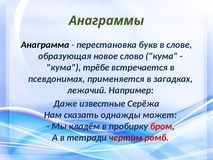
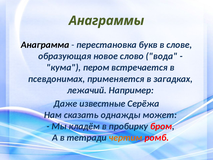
слово кума: кума -> вода
трёбе: трёбе -> пером
чертим colour: red -> orange
